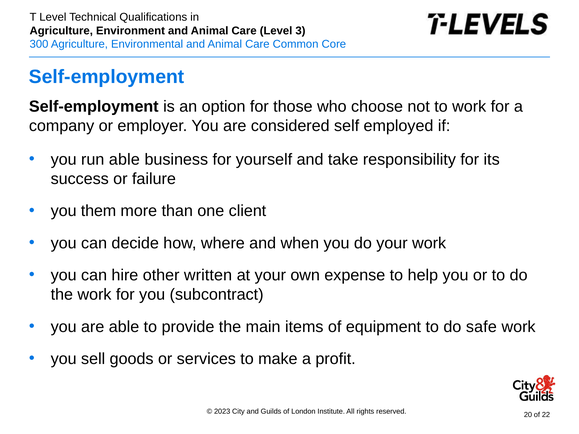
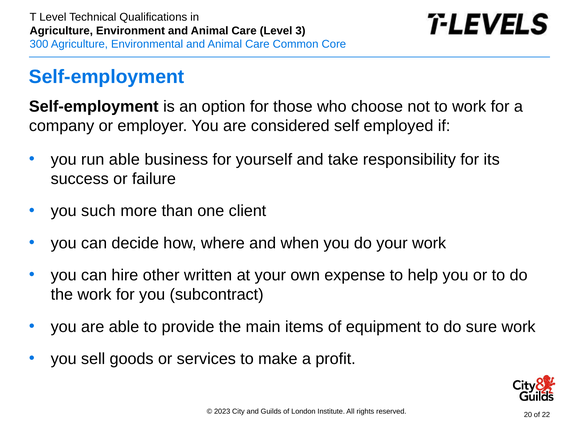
them: them -> such
safe: safe -> sure
